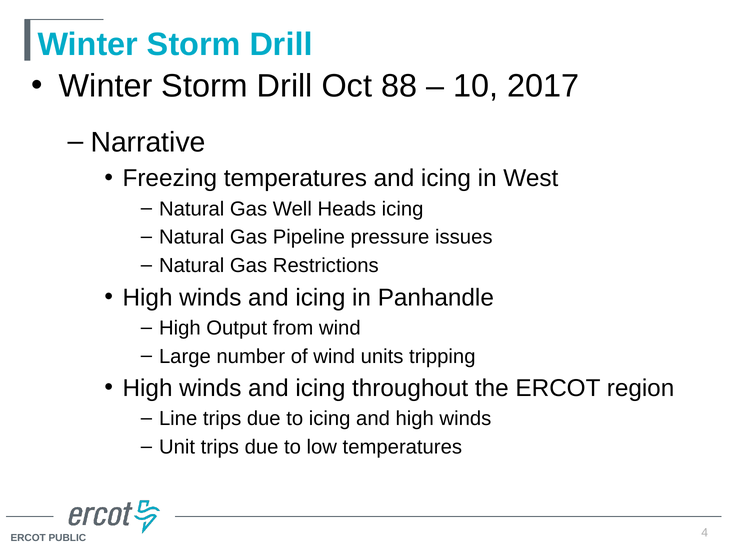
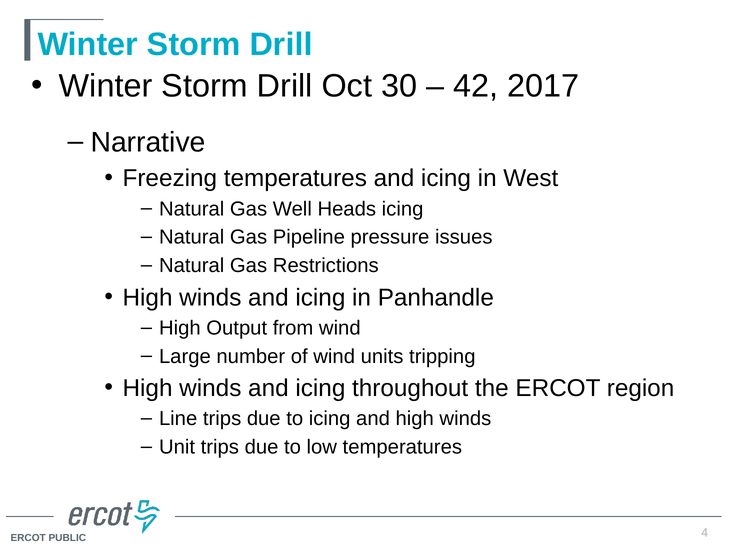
88: 88 -> 30
10: 10 -> 42
